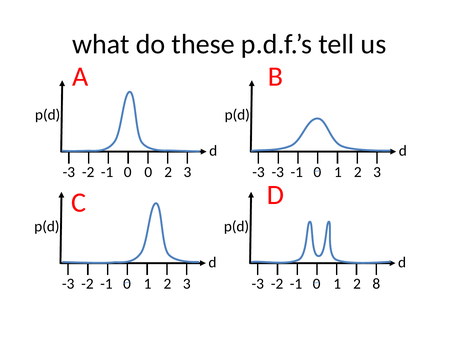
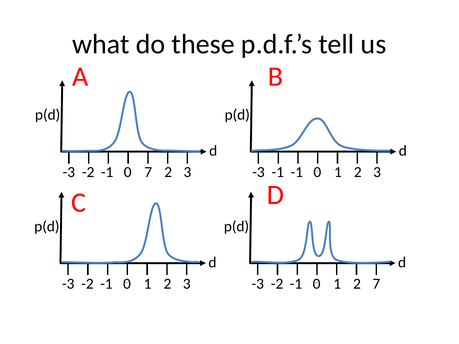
0 0: 0 -> 7
-3 -3: -3 -> -1
2 8: 8 -> 7
